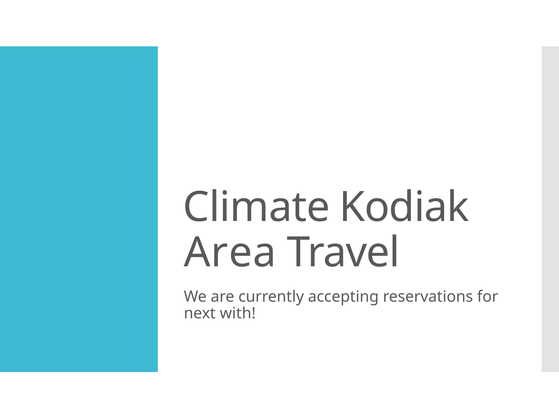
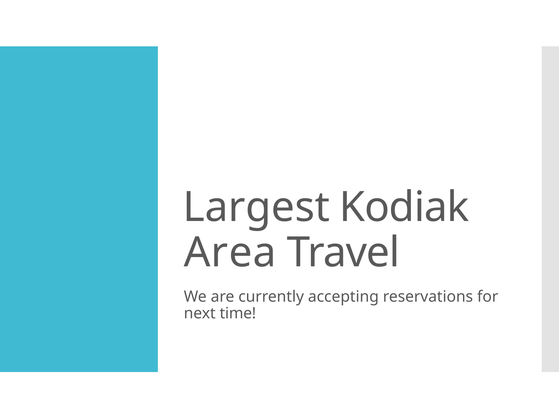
Climate: Climate -> Largest
with: with -> time
